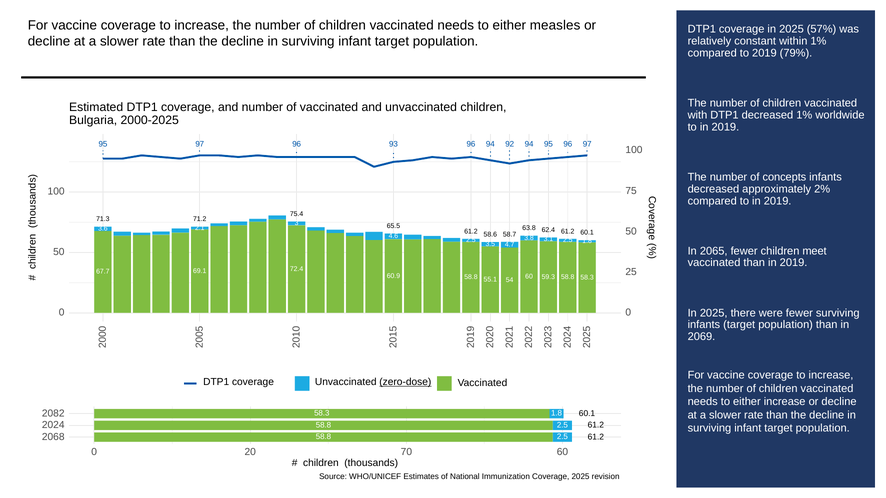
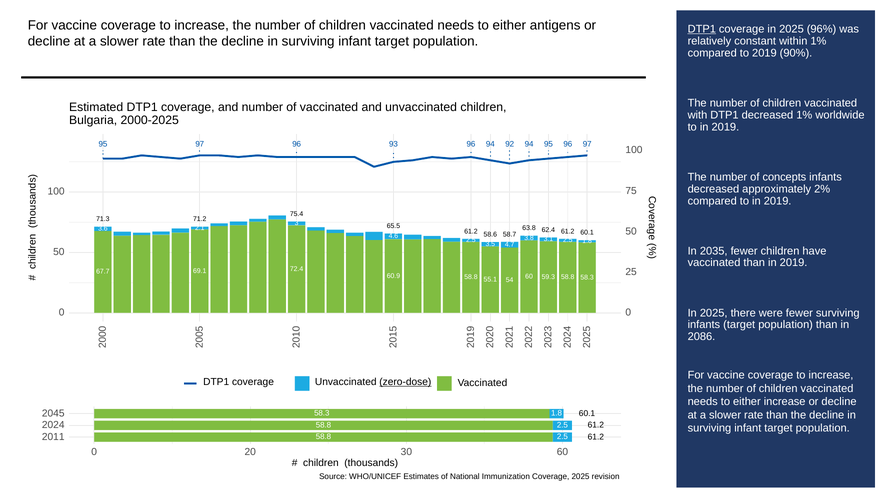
measles: measles -> antigens
DTP1 at (702, 29) underline: none -> present
57%: 57% -> 96%
79%: 79% -> 90%
2065: 2065 -> 2035
meet: meet -> have
2069: 2069 -> 2086
2082: 2082 -> 2045
2068: 2068 -> 2011
70: 70 -> 30
